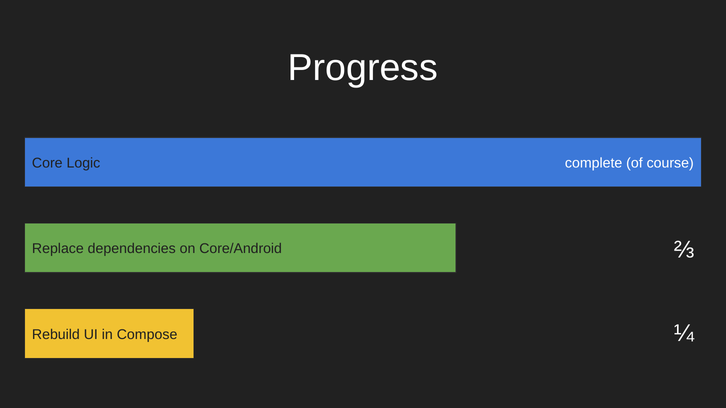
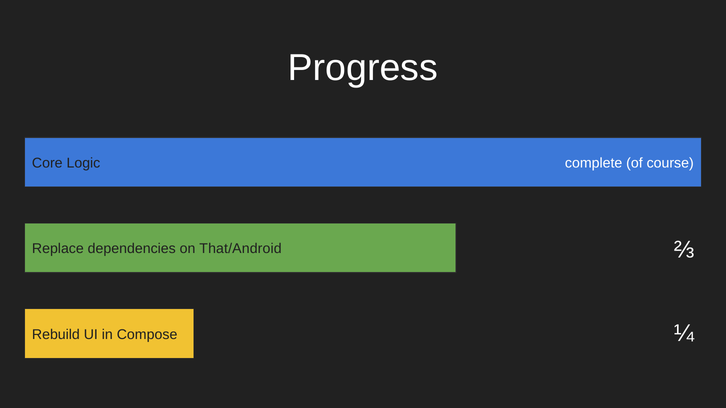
Core/Android: Core/Android -> That/Android
